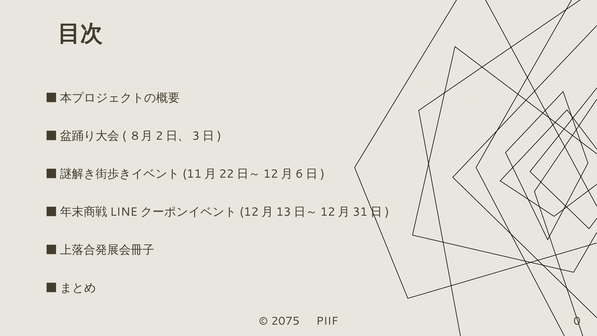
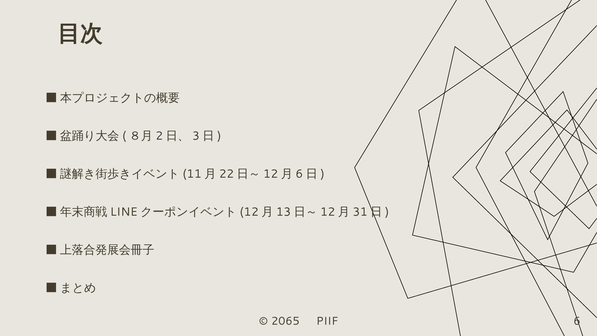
2075: 2075 -> 2065
0: 0 -> 6
